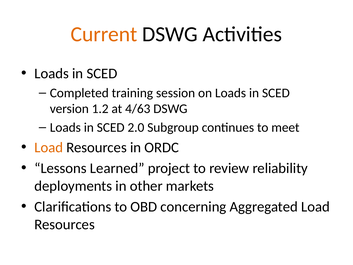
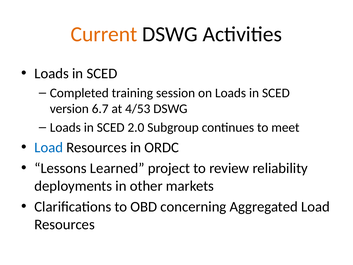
1.2: 1.2 -> 6.7
4/63: 4/63 -> 4/53
Load at (49, 147) colour: orange -> blue
